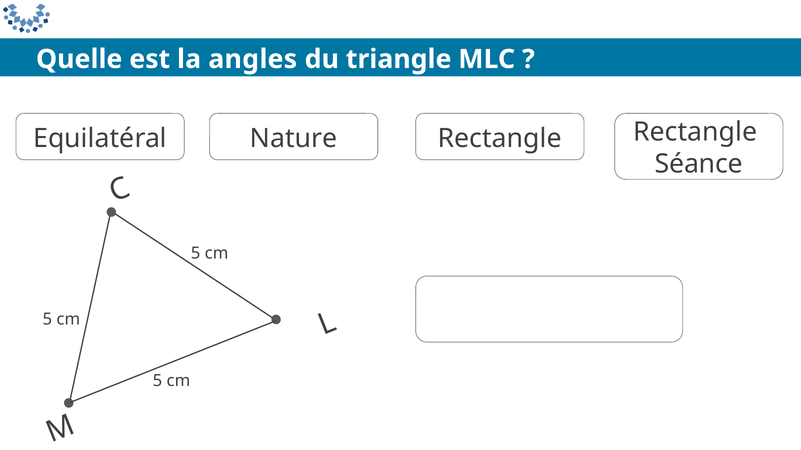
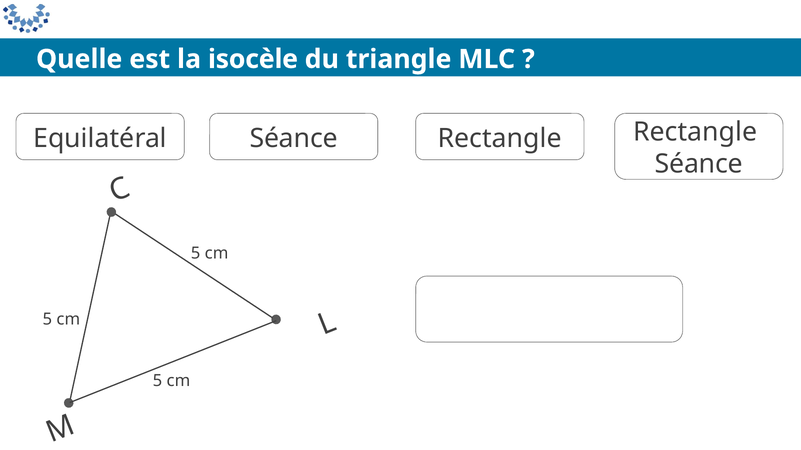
angles: angles -> isocèle
Nature at (294, 139): Nature -> Séance
